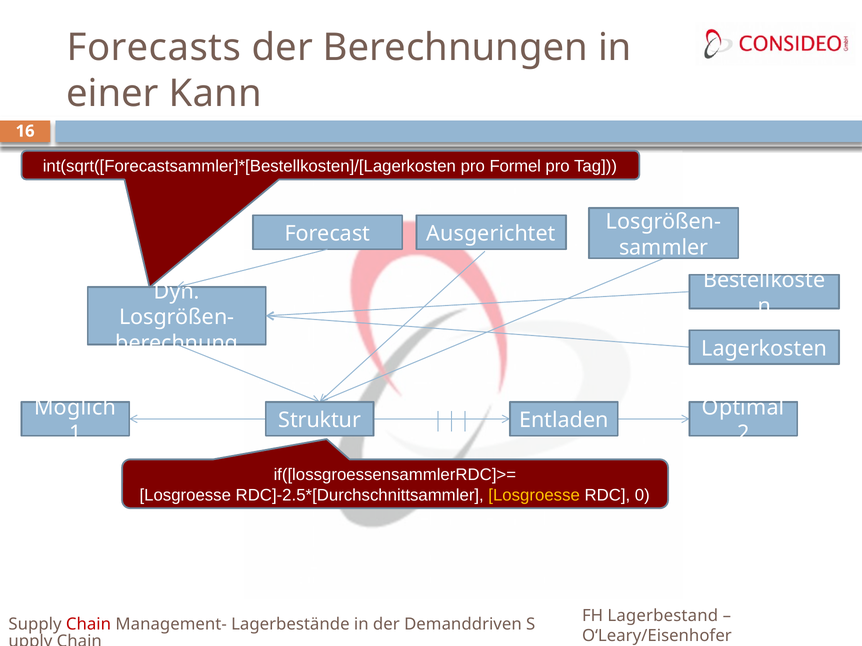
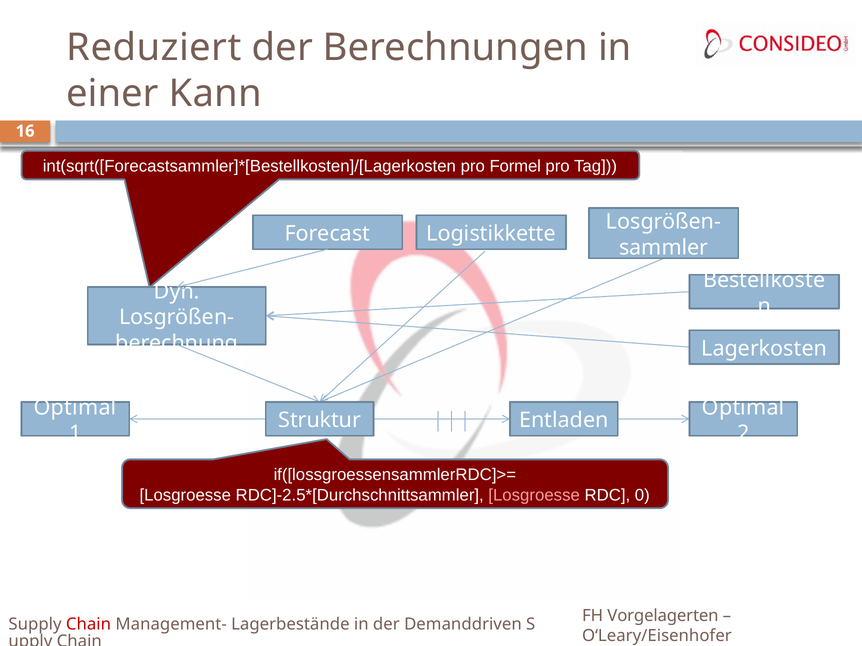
Forecasts: Forecasts -> Reduziert
Ausgerichtet: Ausgerichtet -> Logistikkette
Möglich at (75, 408): Möglich -> Optimal
Losgroesse at (534, 495) colour: yellow -> pink
Lagerbestand: Lagerbestand -> Vorgelagerten
